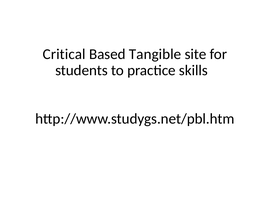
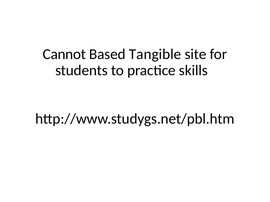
Critical: Critical -> Cannot
